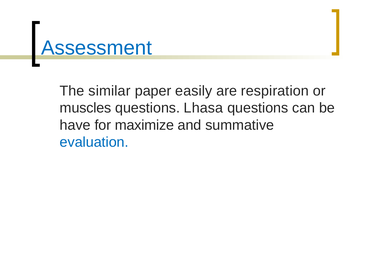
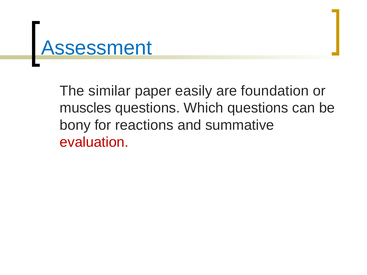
respiration: respiration -> foundation
Lhasa: Lhasa -> Which
have: have -> bony
maximize: maximize -> reactions
evaluation colour: blue -> red
